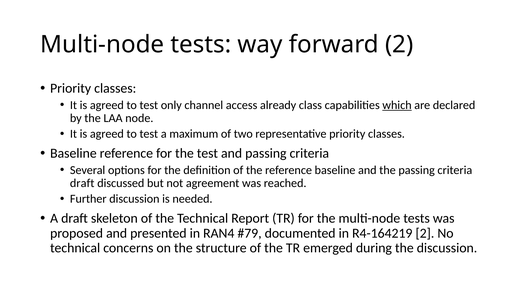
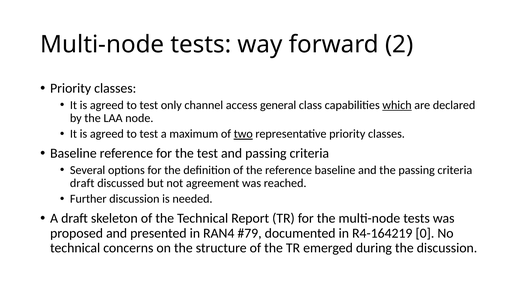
already: already -> general
two underline: none -> present
R4-164219 2: 2 -> 0
